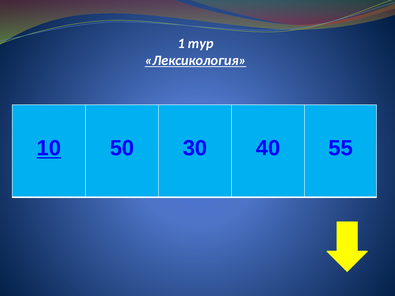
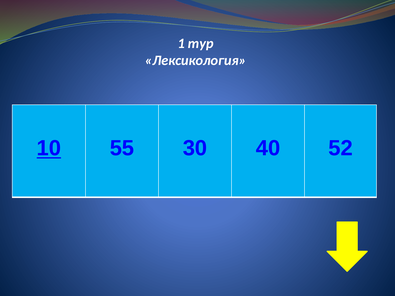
Лексикология underline: present -> none
50: 50 -> 55
55: 55 -> 52
